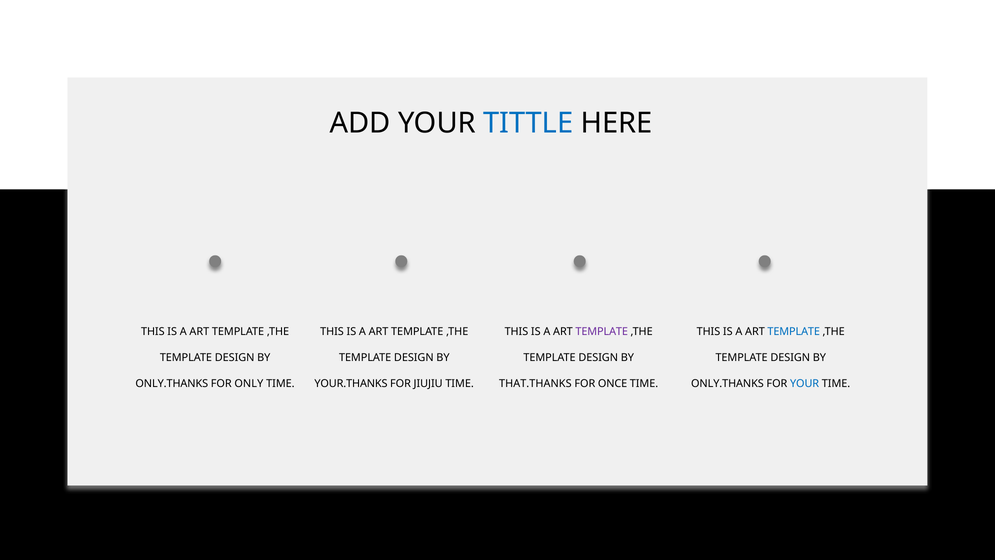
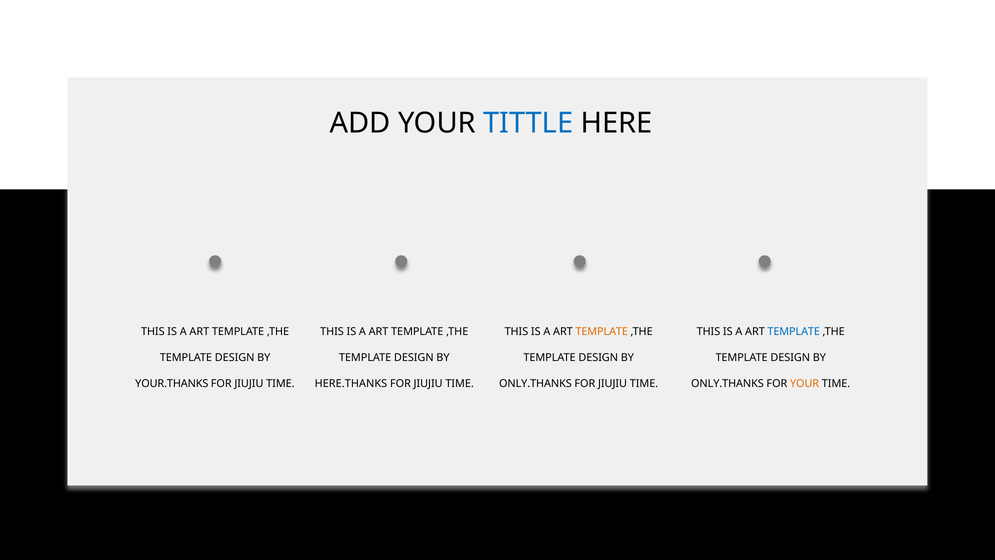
TEMPLATE at (602, 331) colour: purple -> orange
ONLY.THANKS at (172, 384): ONLY.THANKS -> YOUR.THANKS
ONLY at (249, 384): ONLY -> JIUJIU
YOUR.THANKS: YOUR.THANKS -> HERE.THANKS
THAT.THANKS at (535, 384): THAT.THANKS -> ONLY.THANKS
ONCE at (613, 384): ONCE -> JIUJIU
YOUR at (805, 384) colour: blue -> orange
